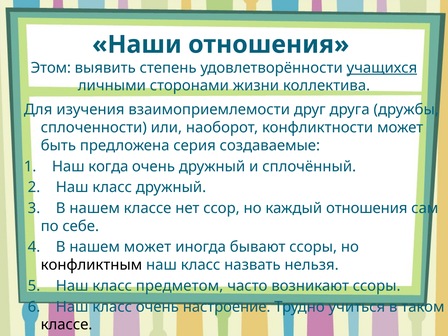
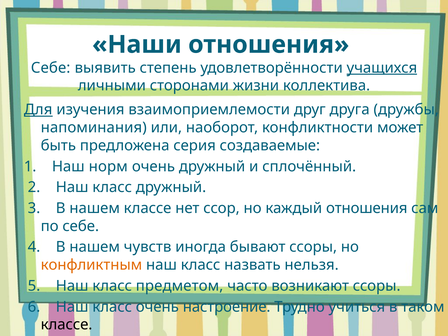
Этом at (51, 68): Этом -> Себе
Для underline: none -> present
сплоченности: сплоченности -> напоминания
когда: когда -> норм
нашем может: может -> чувств
конфликтным colour: black -> orange
